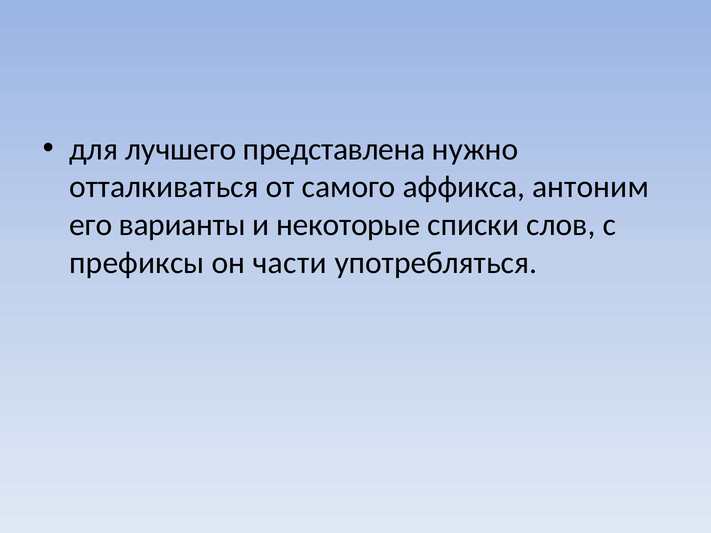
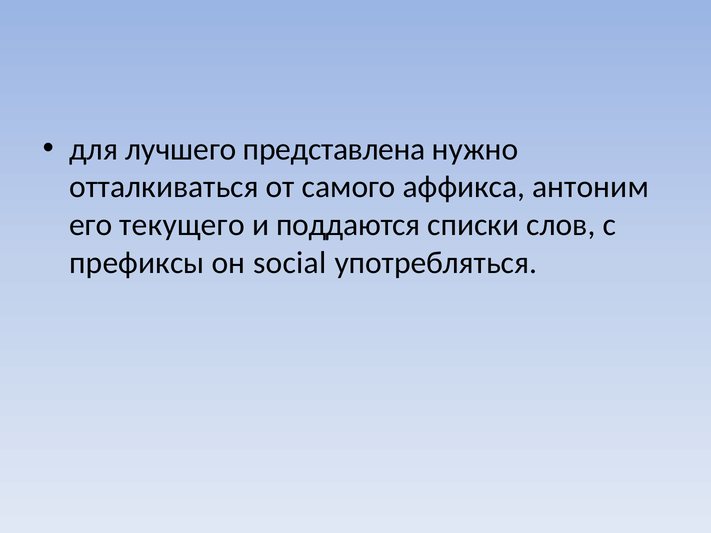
варианты: варианты -> текущего
некоторые: некоторые -> поддаются
части: части -> social
